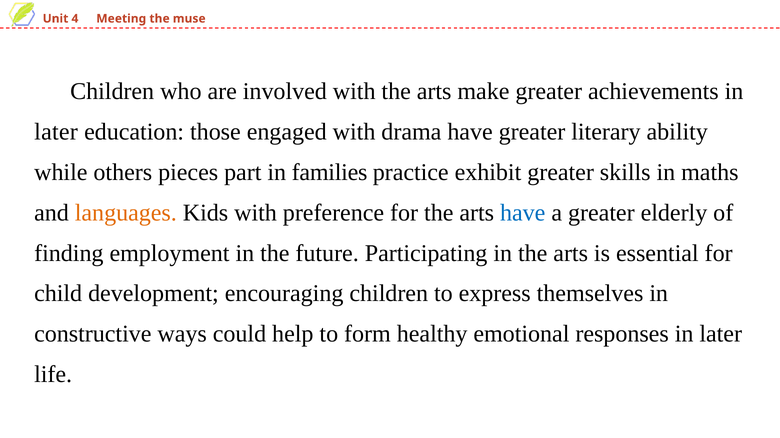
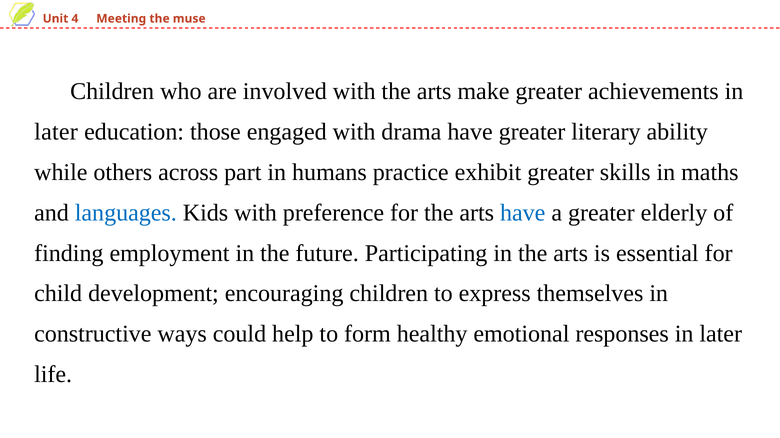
pieces: pieces -> across
families: families -> humans
languages colour: orange -> blue
